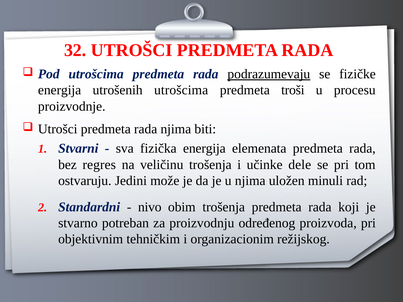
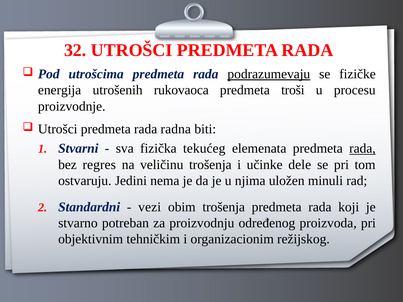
utrošenih utrošcima: utrošcima -> rukovaoca
rada njima: njima -> radna
fizička energija: energija -> tekućeg
rada at (362, 149) underline: none -> present
može: može -> nema
nivo: nivo -> vezi
